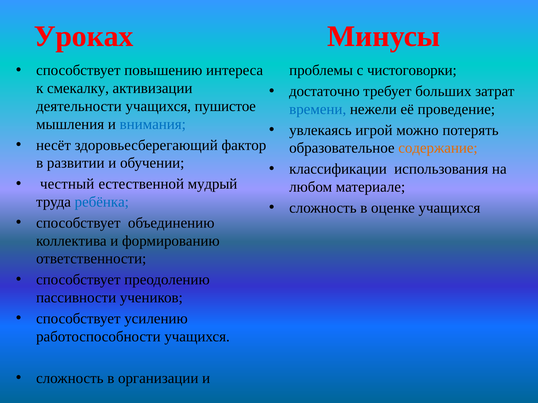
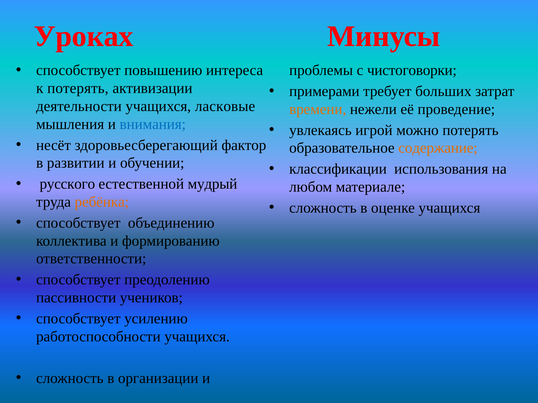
к смекалку: смекалку -> потерять
достаточно: достаточно -> примерами
пушистое: пушистое -> ласковые
времени colour: blue -> orange
честный: честный -> русского
ребёнка colour: blue -> orange
